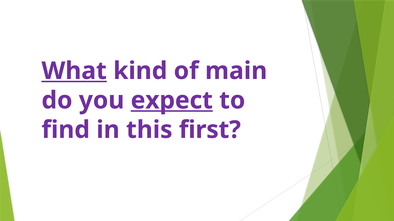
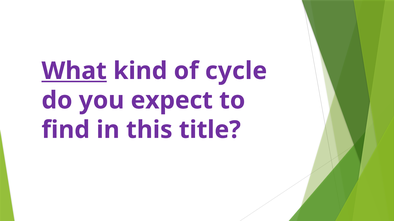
main: main -> cycle
expect underline: present -> none
first: first -> title
